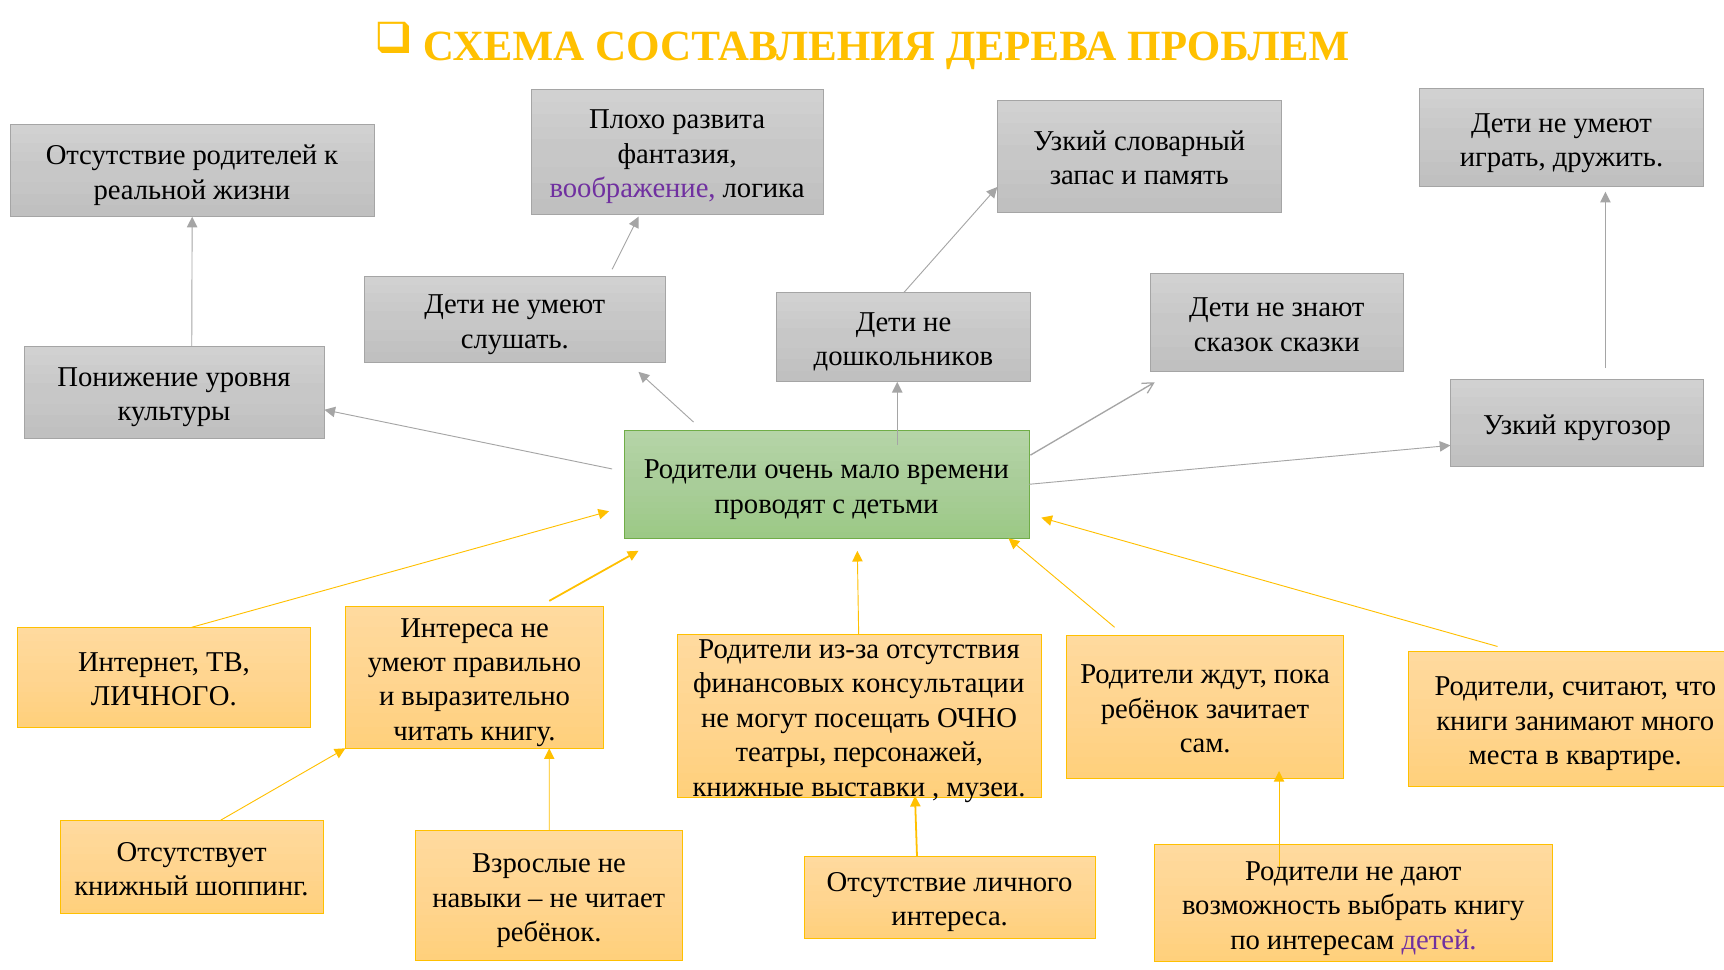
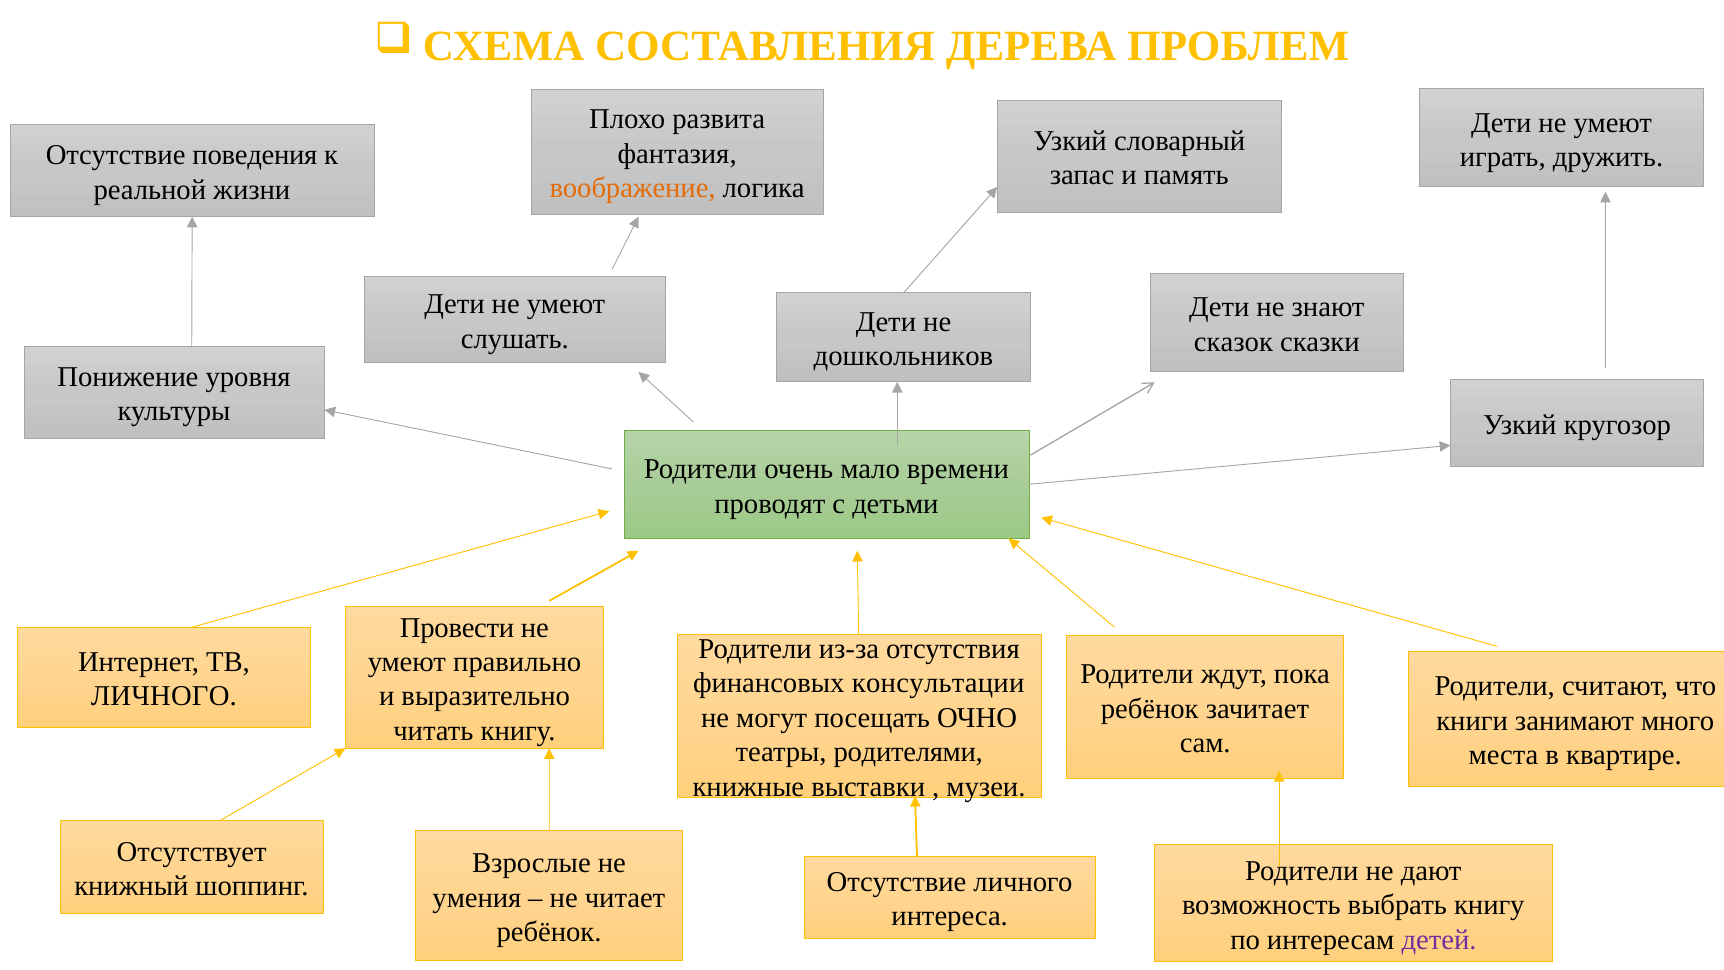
родителей: родителей -> поведения
воображение colour: purple -> orange
Интереса at (457, 627): Интереса -> Провести
персонажей: персонажей -> родителями
навыки: навыки -> умения
